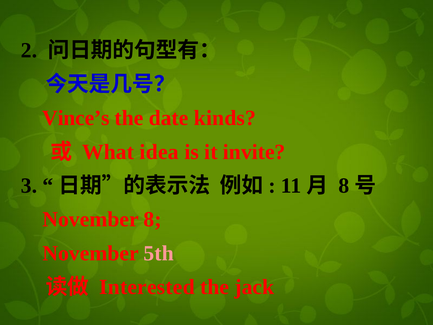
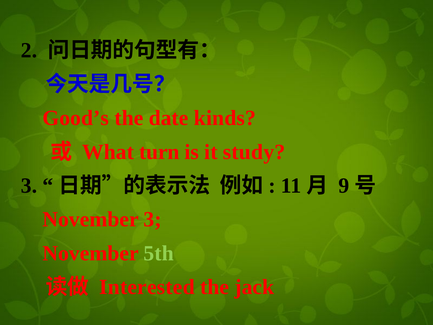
Vince’s: Vince’s -> Good’s
idea: idea -> turn
invite: invite -> study
8 at (344, 186): 8 -> 9
November 8: 8 -> 3
5th colour: pink -> light green
